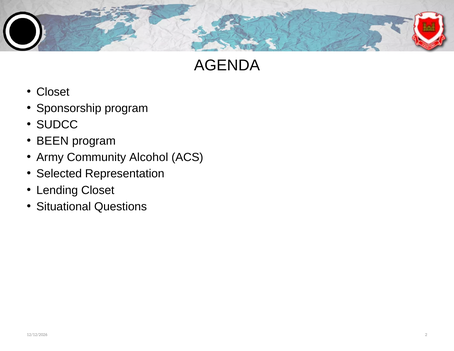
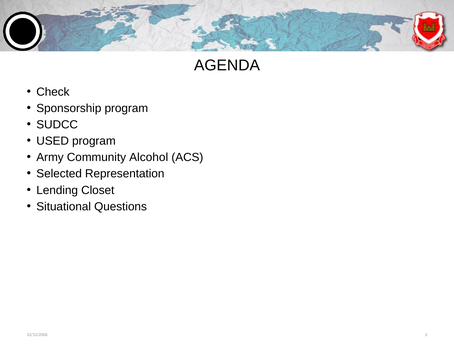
Closet at (53, 92): Closet -> Check
BEEN: BEEN -> USED
